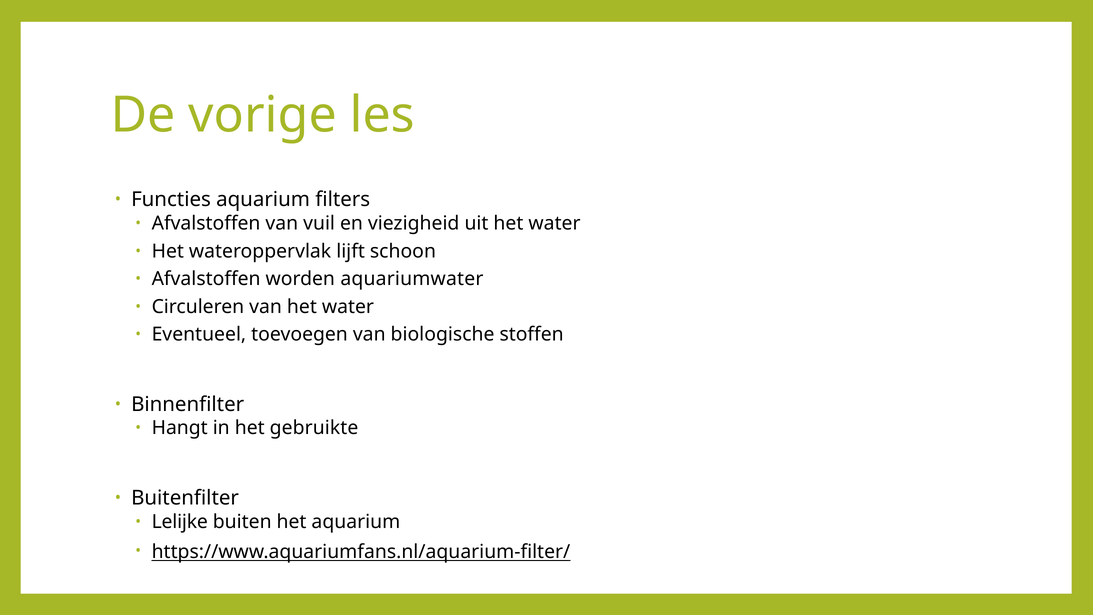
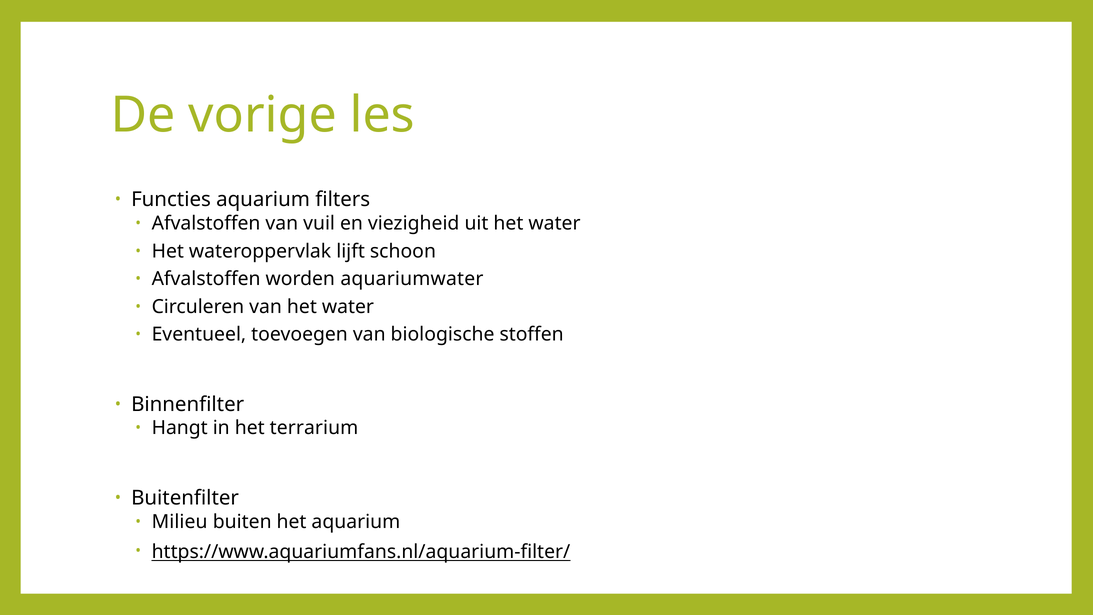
gebruikte: gebruikte -> terrarium
Lelijke: Lelijke -> Milieu
